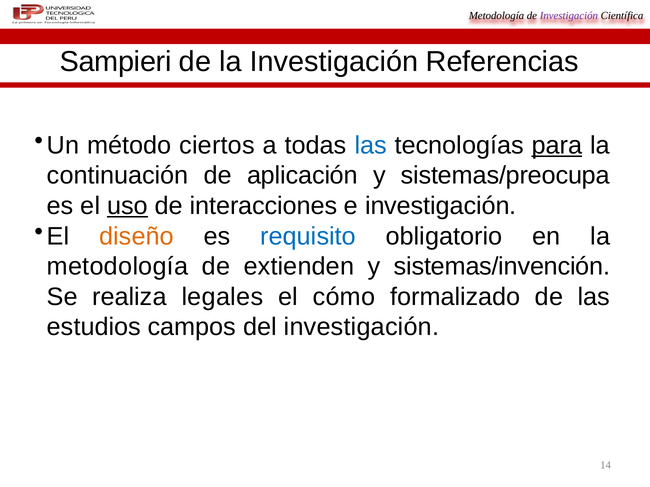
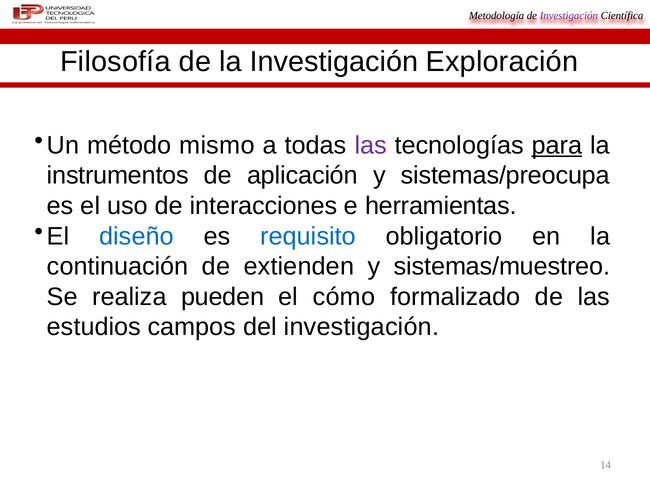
Sampieri: Sampieri -> Filosofía
Referencias: Referencias -> Exploración
ciertos: ciertos -> mismo
las at (371, 145) colour: blue -> purple
continuación: continuación -> instrumentos
uso underline: present -> none
e investigación: investigación -> herramientas
diseño colour: orange -> blue
metodología at (118, 267): metodología -> continuación
sistemas/invención: sistemas/invención -> sistemas/muestreo
legales: legales -> pueden
